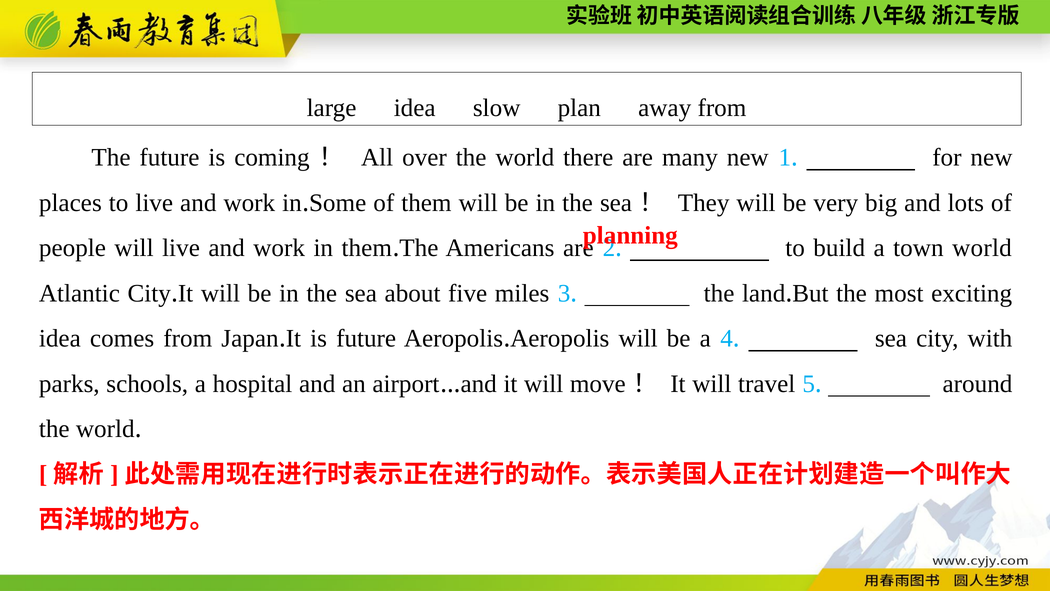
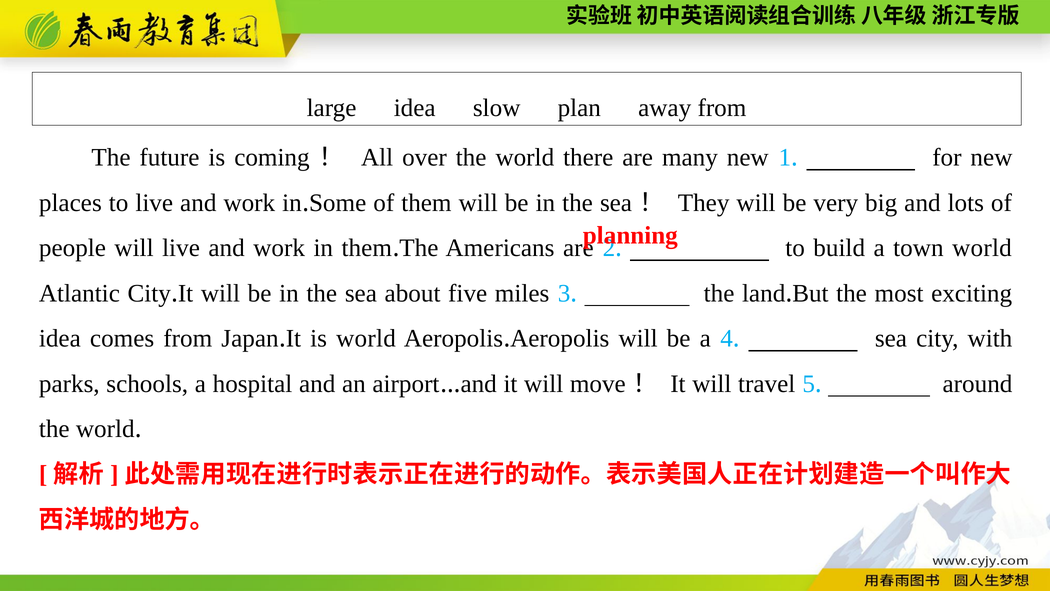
is future: future -> world
